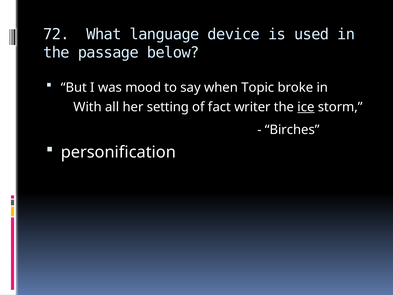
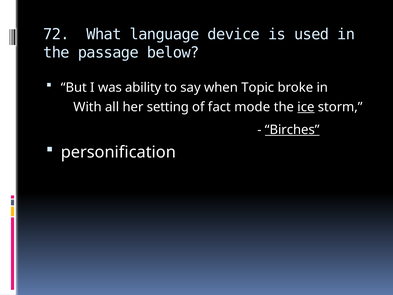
mood: mood -> ability
writer: writer -> mode
Birches underline: none -> present
